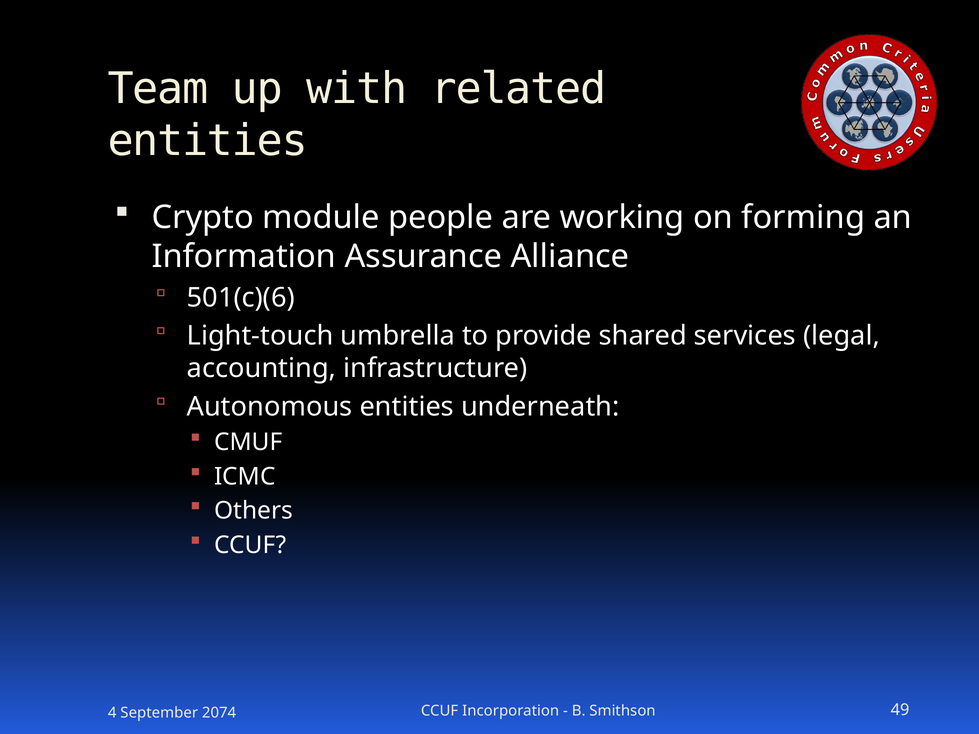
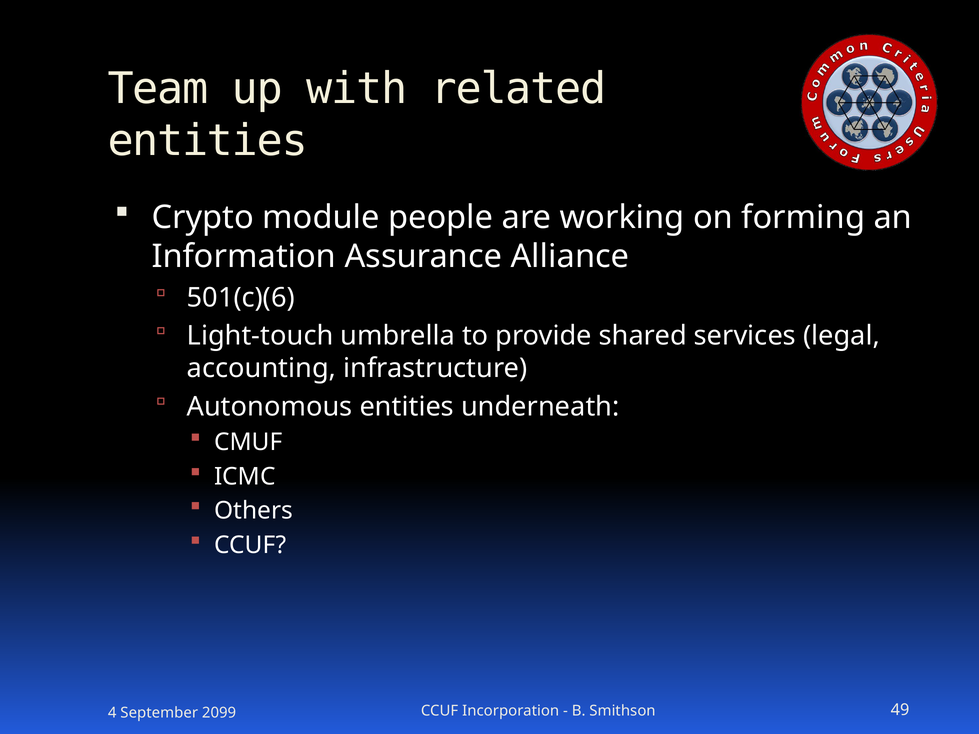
2074: 2074 -> 2099
